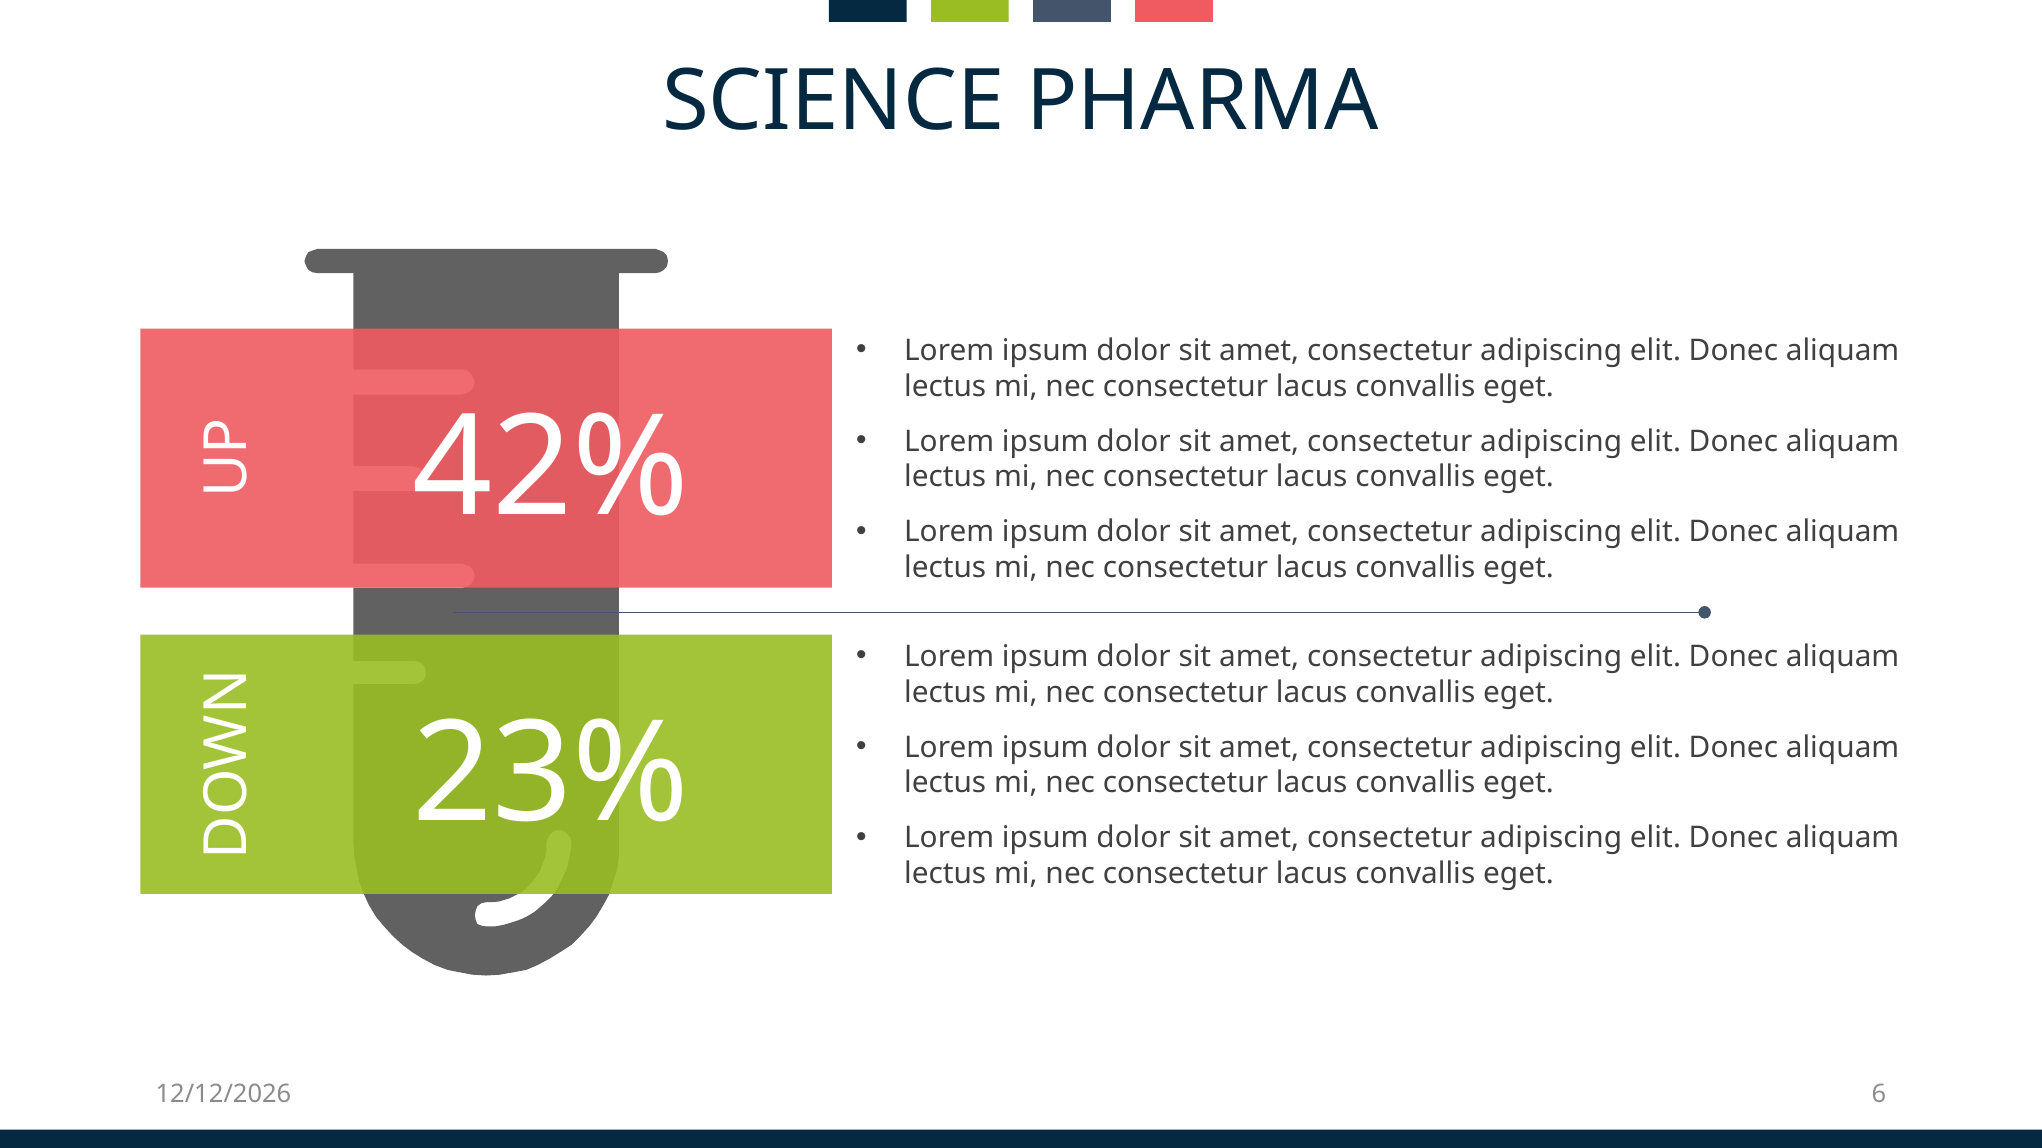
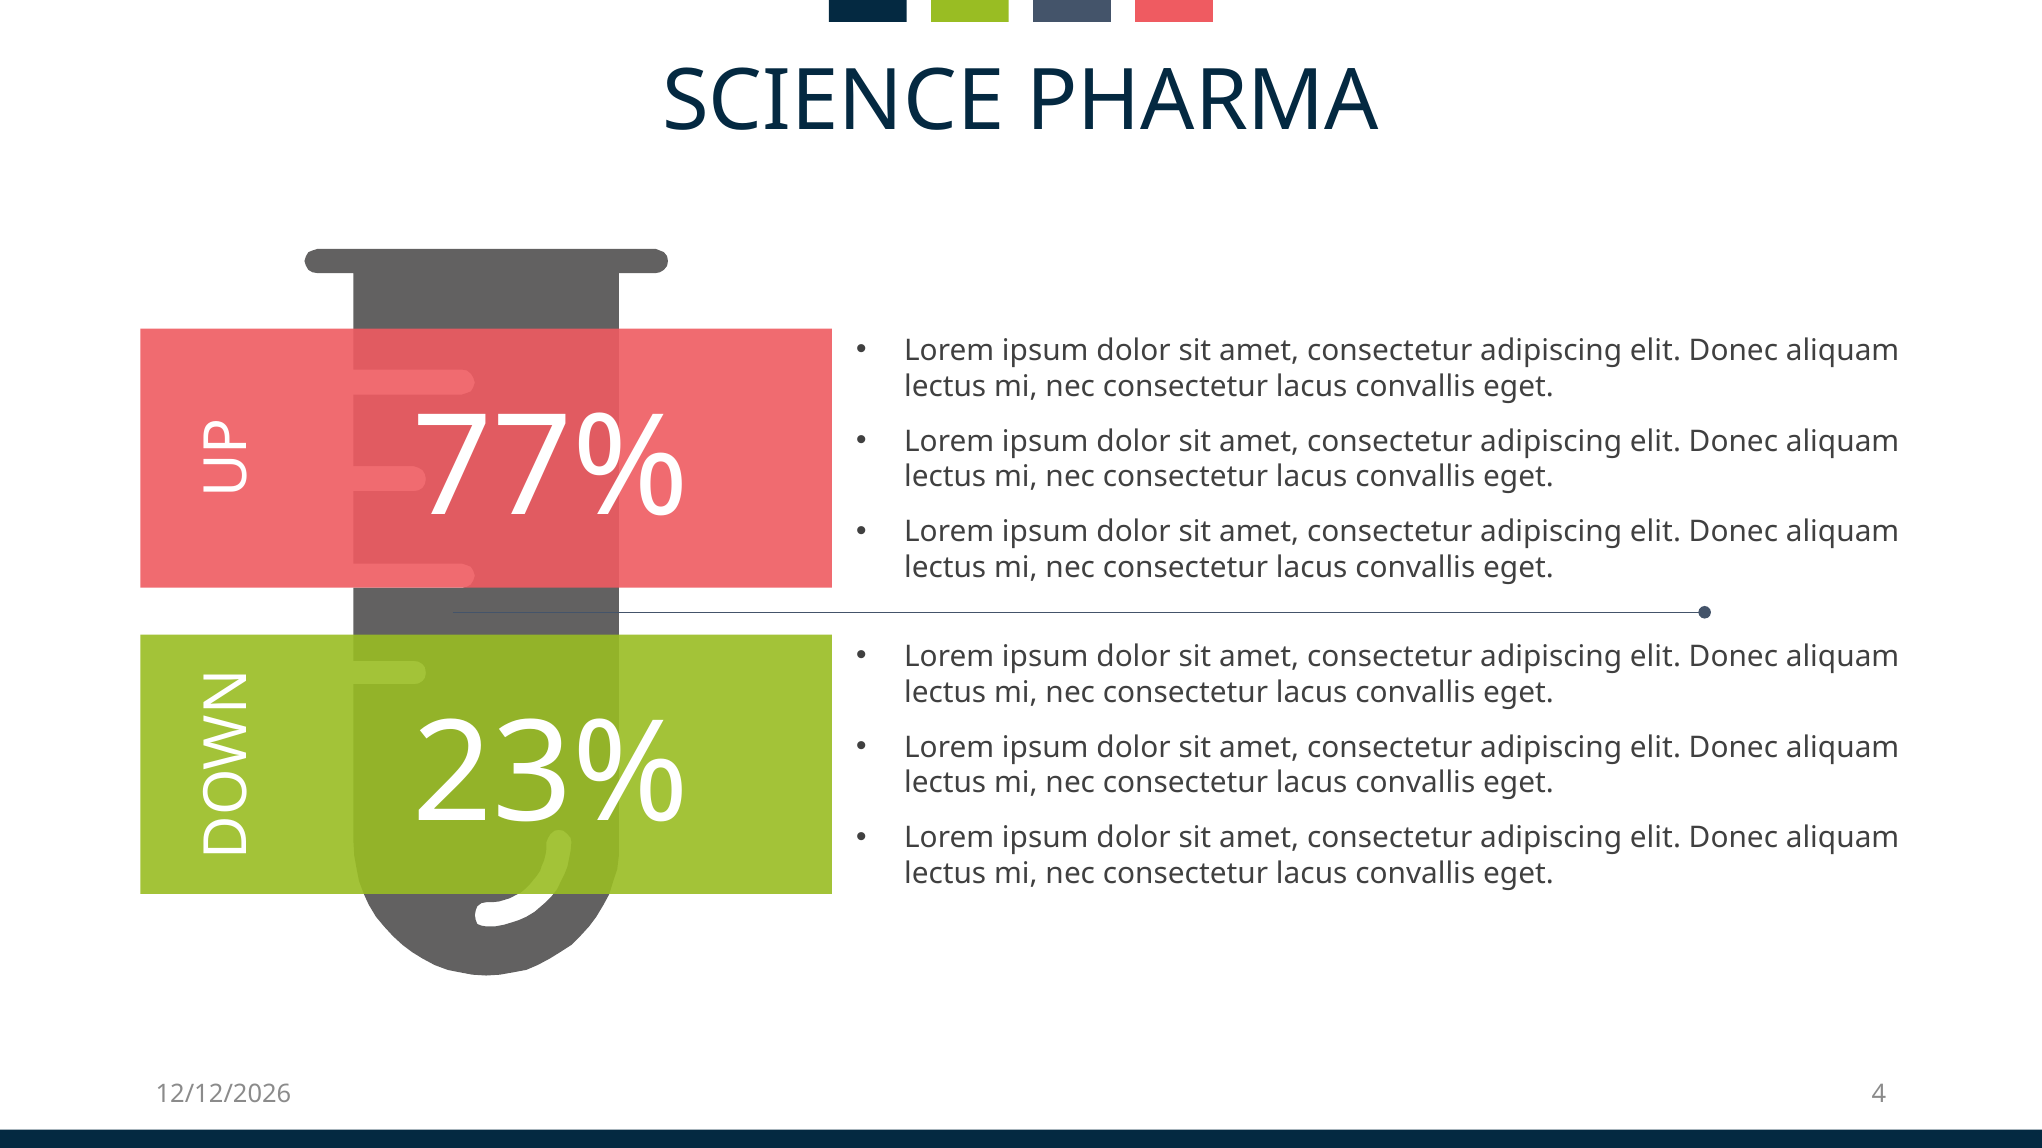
42%: 42% -> 77%
6: 6 -> 4
